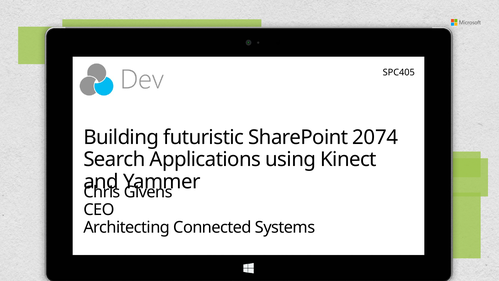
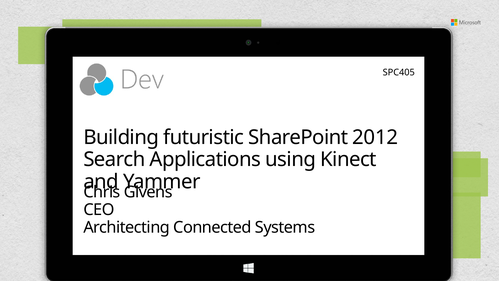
2074: 2074 -> 2012
